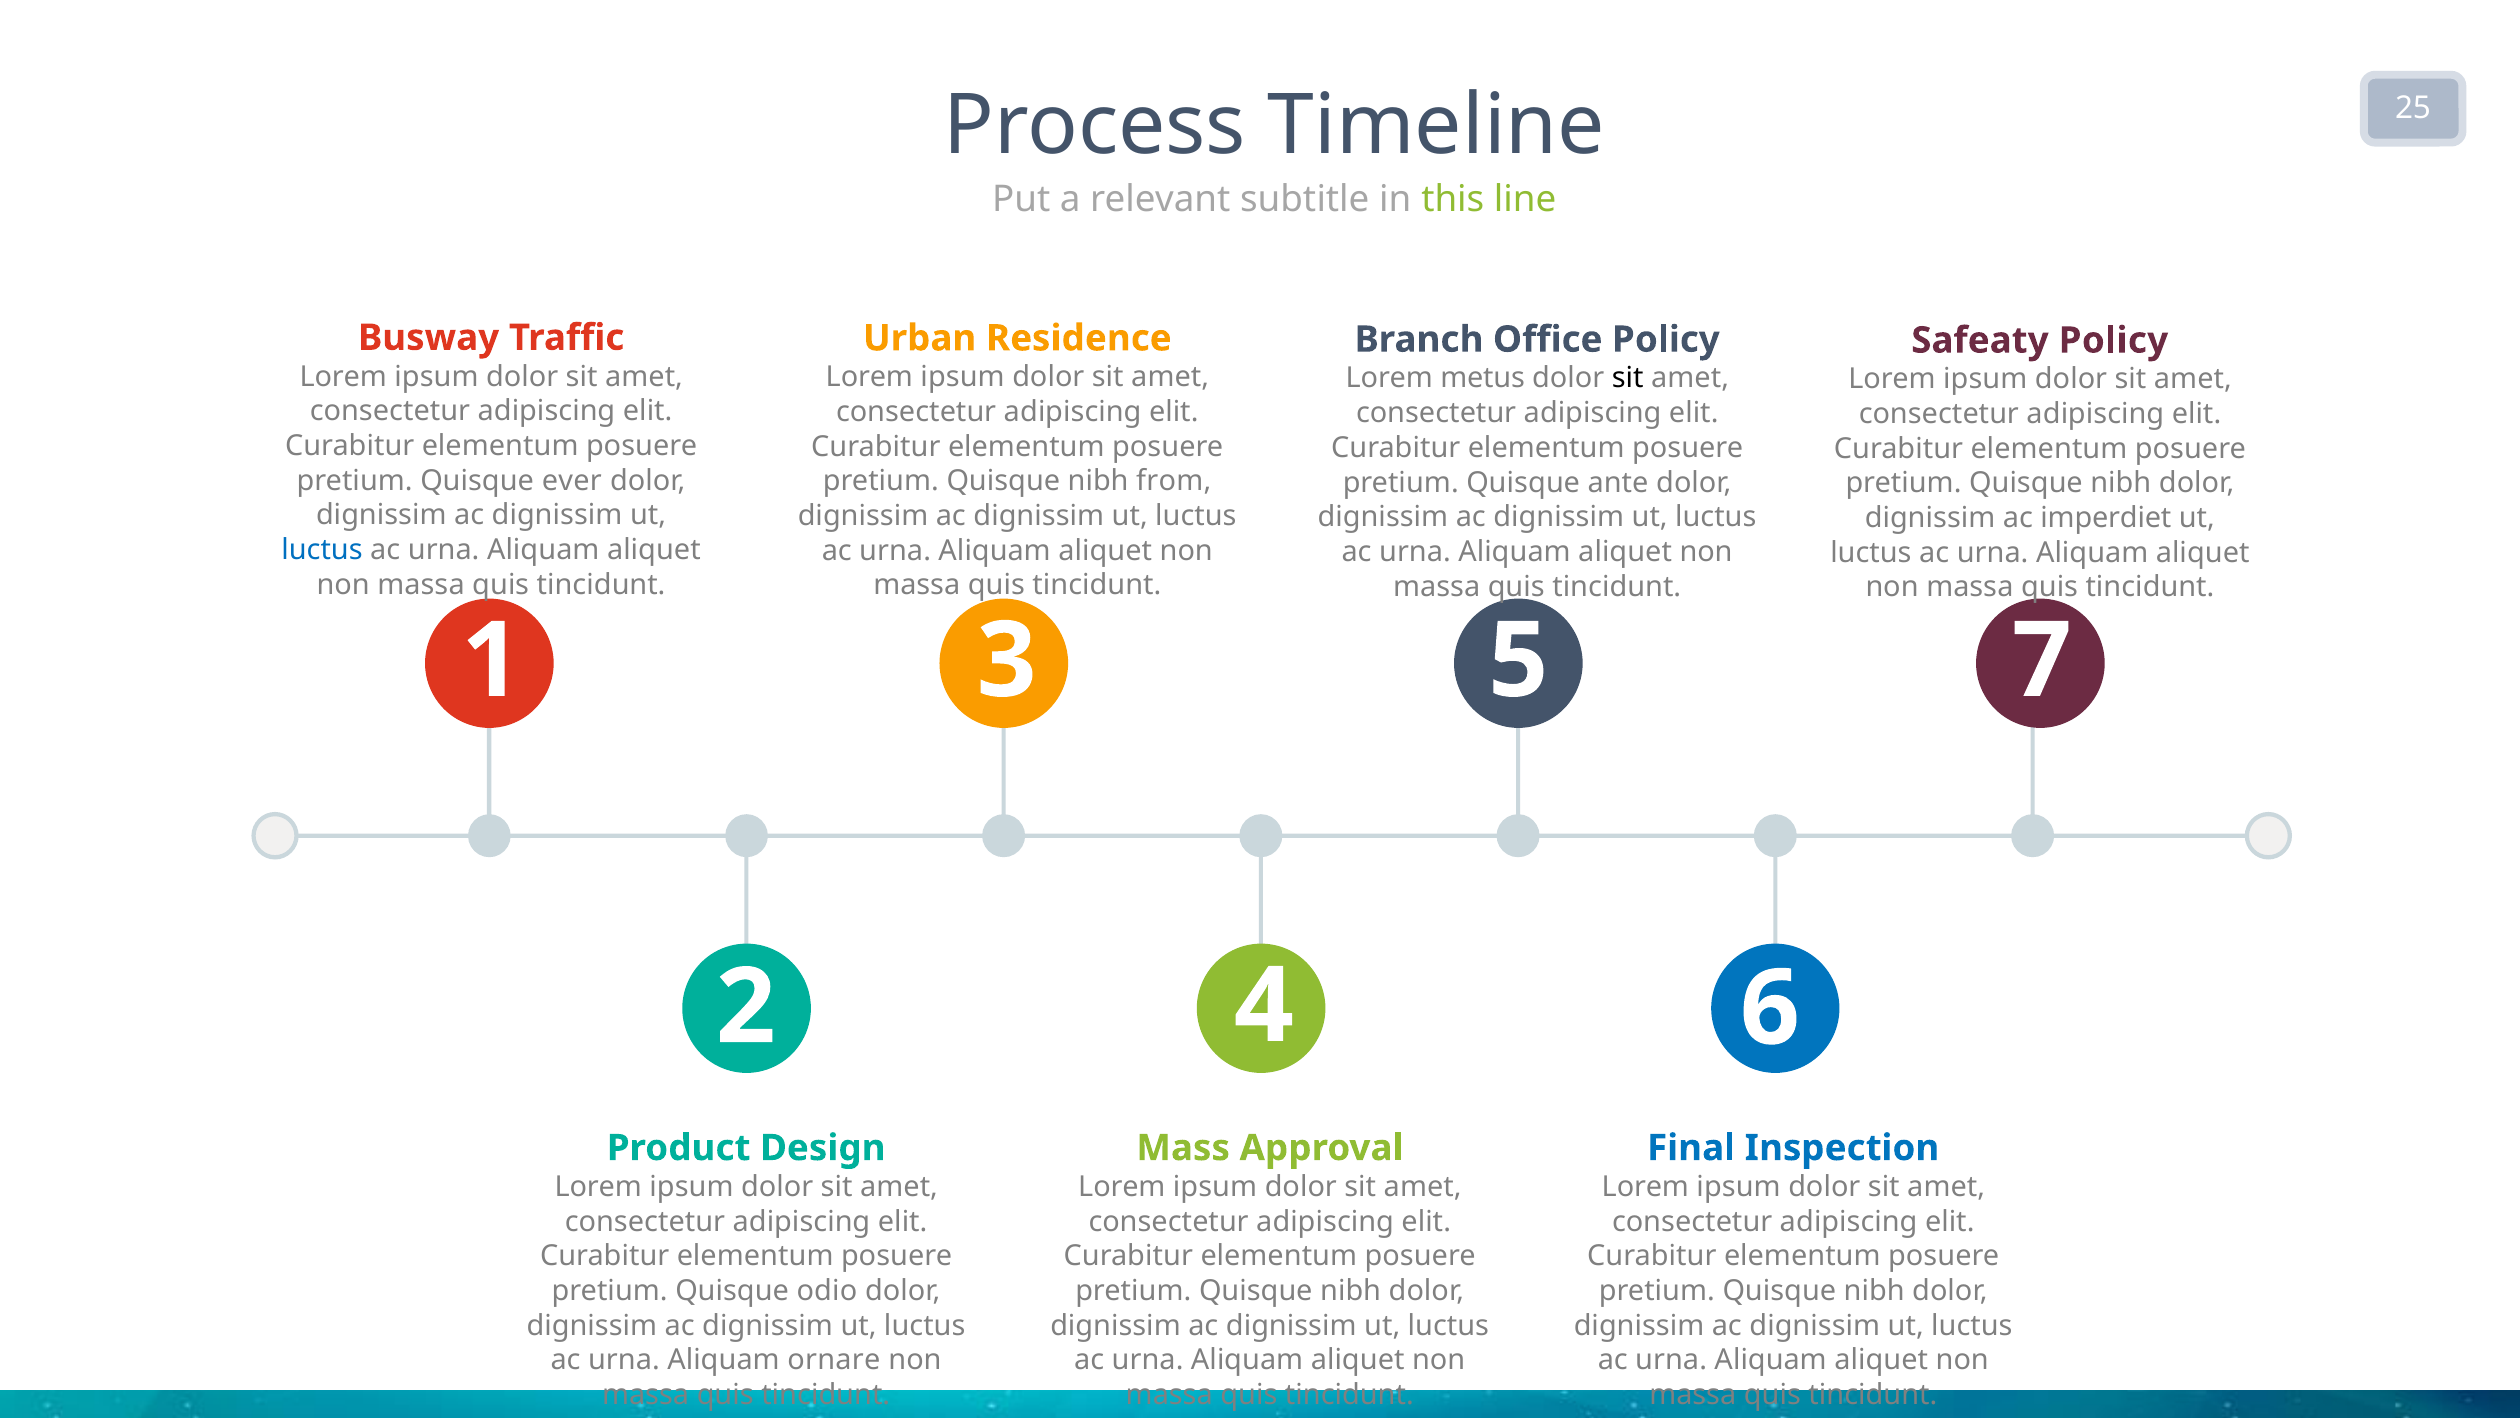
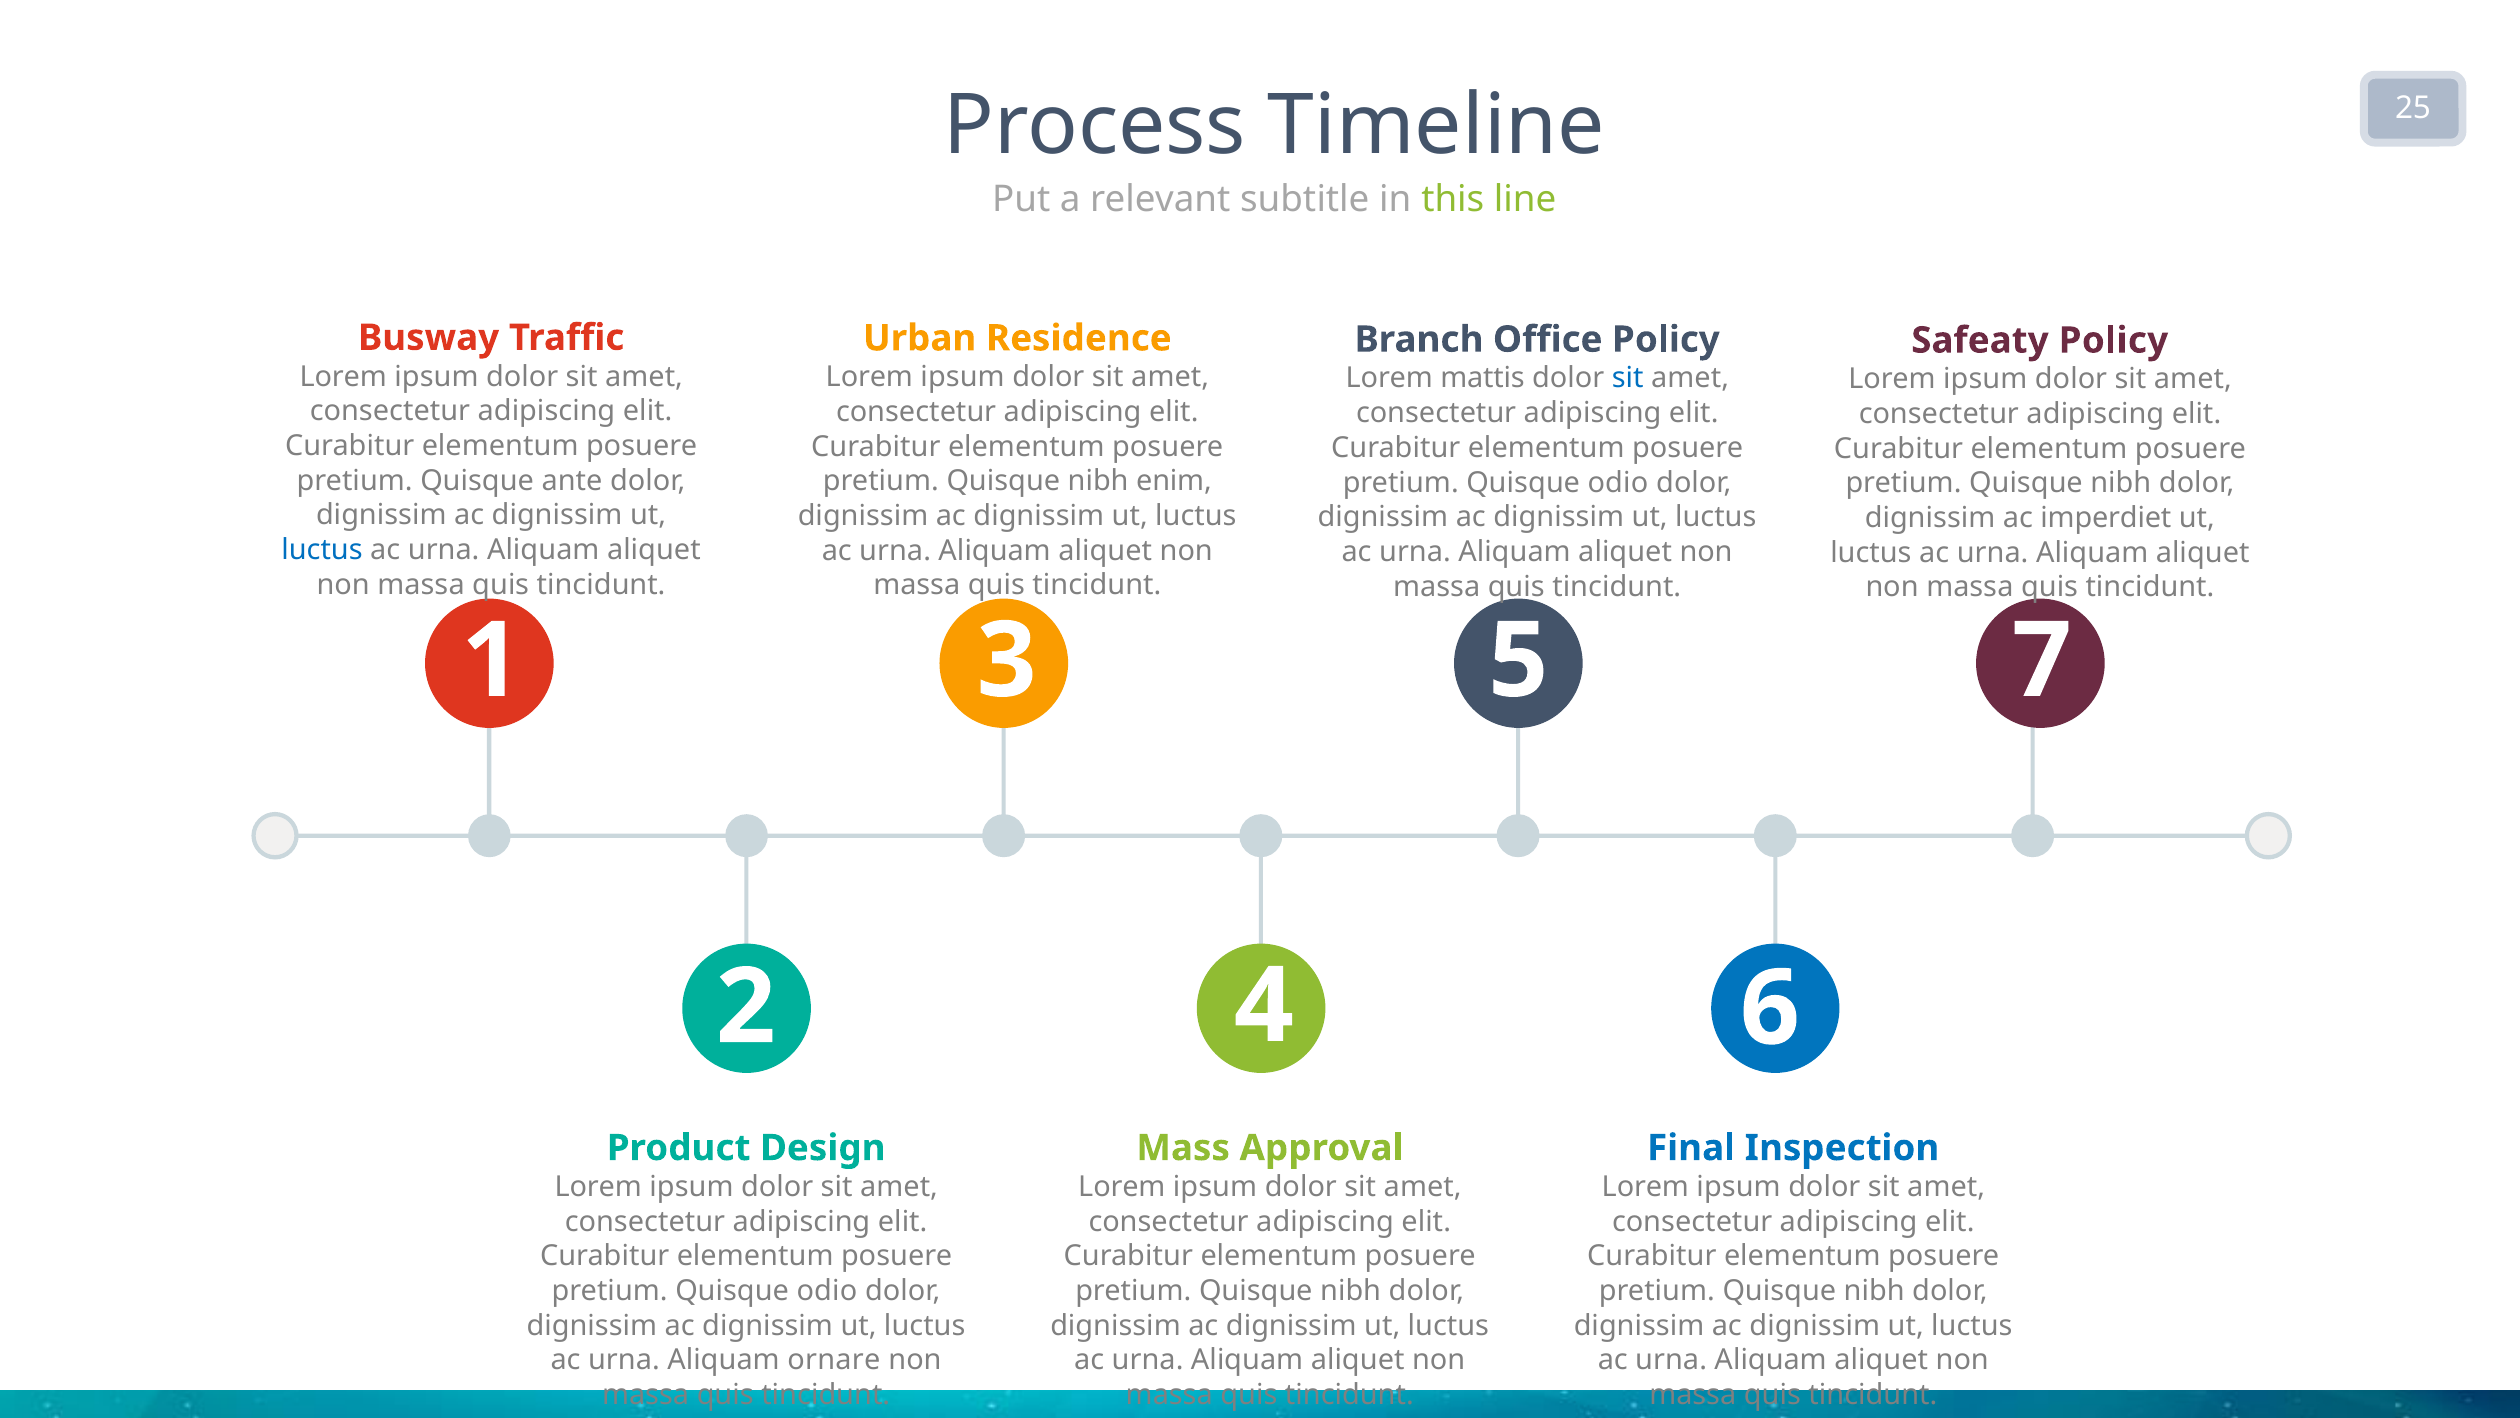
metus: metus -> mattis
sit at (1628, 378) colour: black -> blue
ever: ever -> ante
from: from -> enim
ante at (1618, 482): ante -> odio
